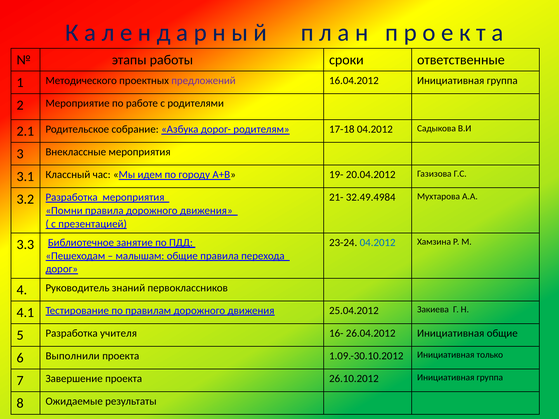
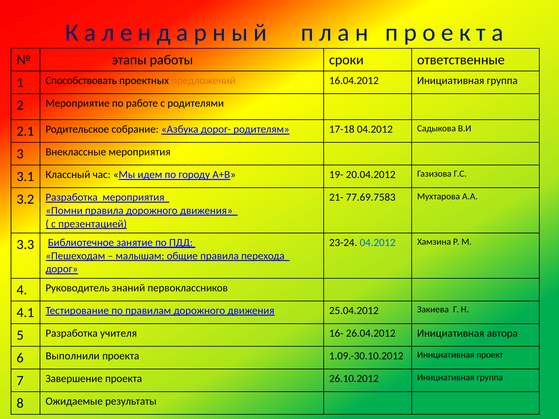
Методического: Методического -> Способствовать
предложений colour: purple -> orange
32.49.4984: 32.49.4984 -> 77.69.7583
Инициативная общие: общие -> автора
только: только -> проект
